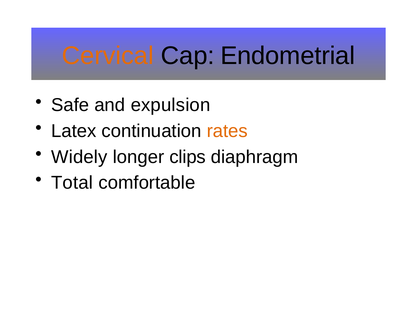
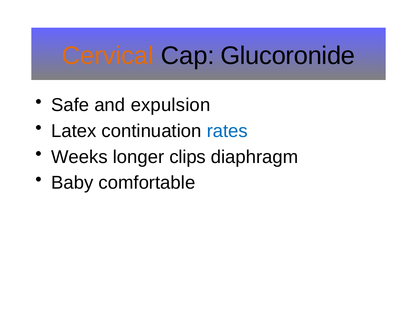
Endometrial: Endometrial -> Glucoronide
rates colour: orange -> blue
Widely: Widely -> Weeks
Total: Total -> Baby
